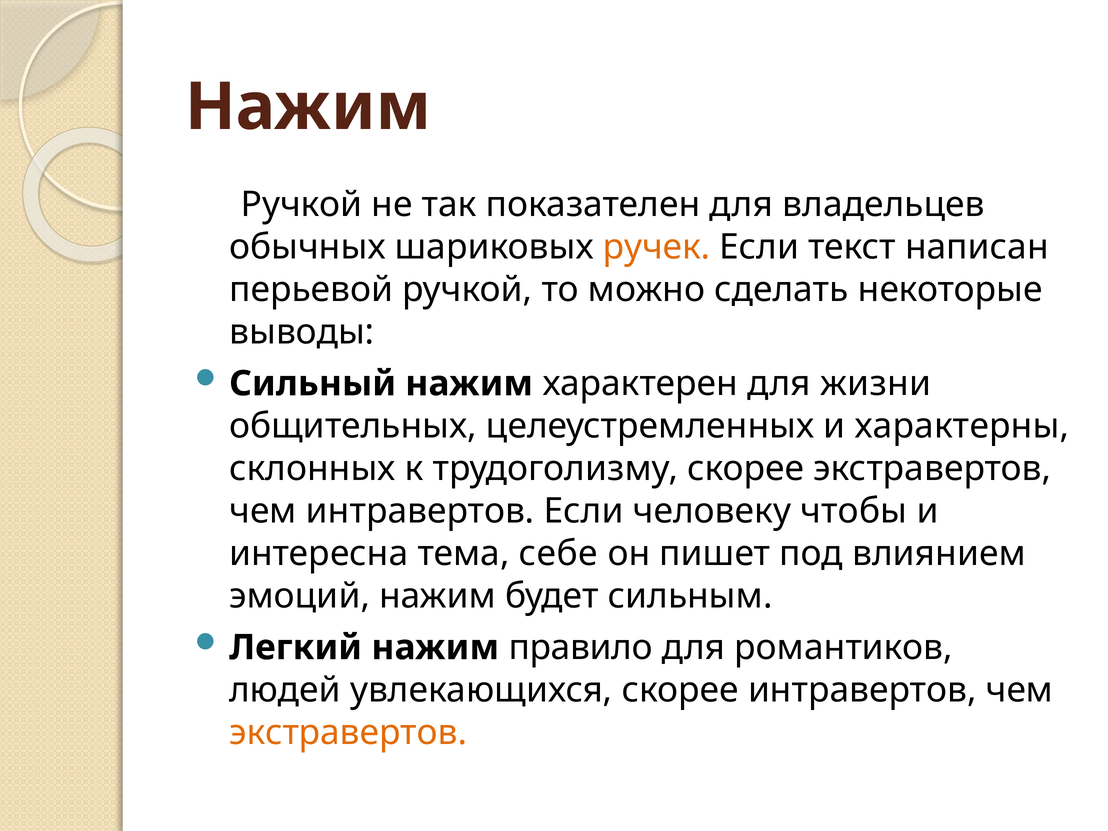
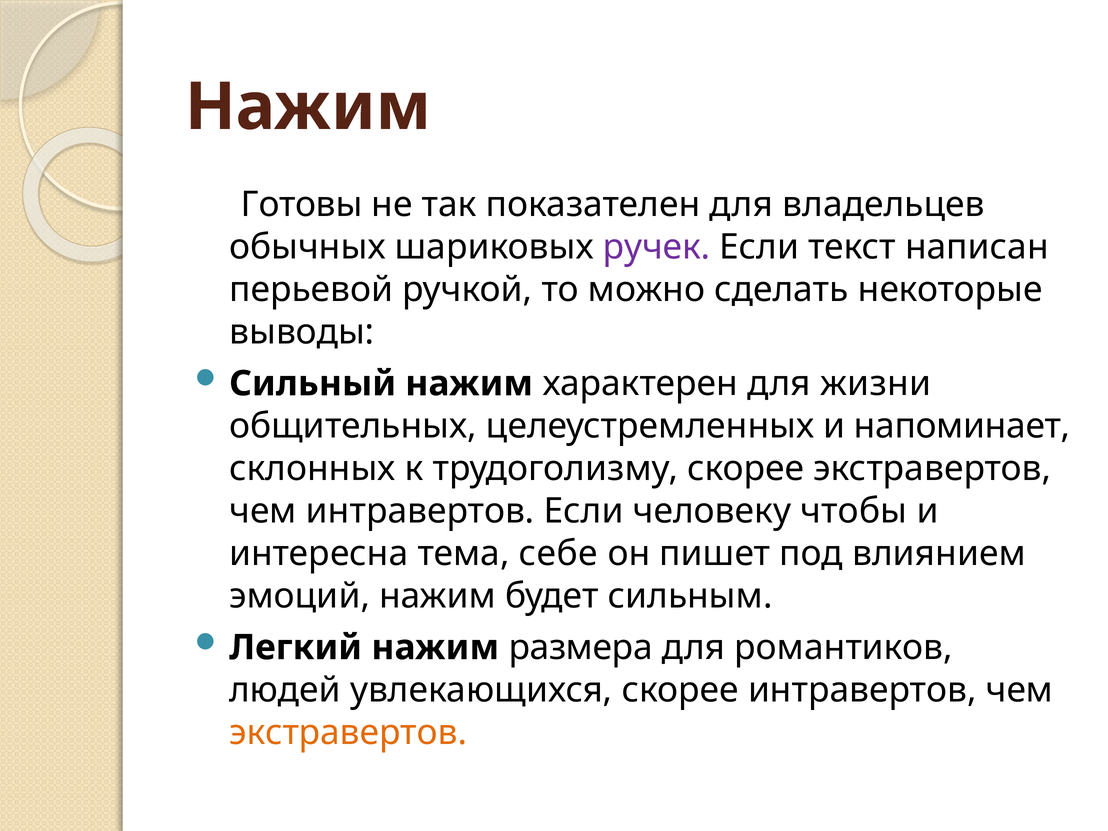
Ручкой at (302, 205): Ручкой -> Готовы
ручек colour: orange -> purple
характерны: характерны -> напоминает
правило: правило -> размера
